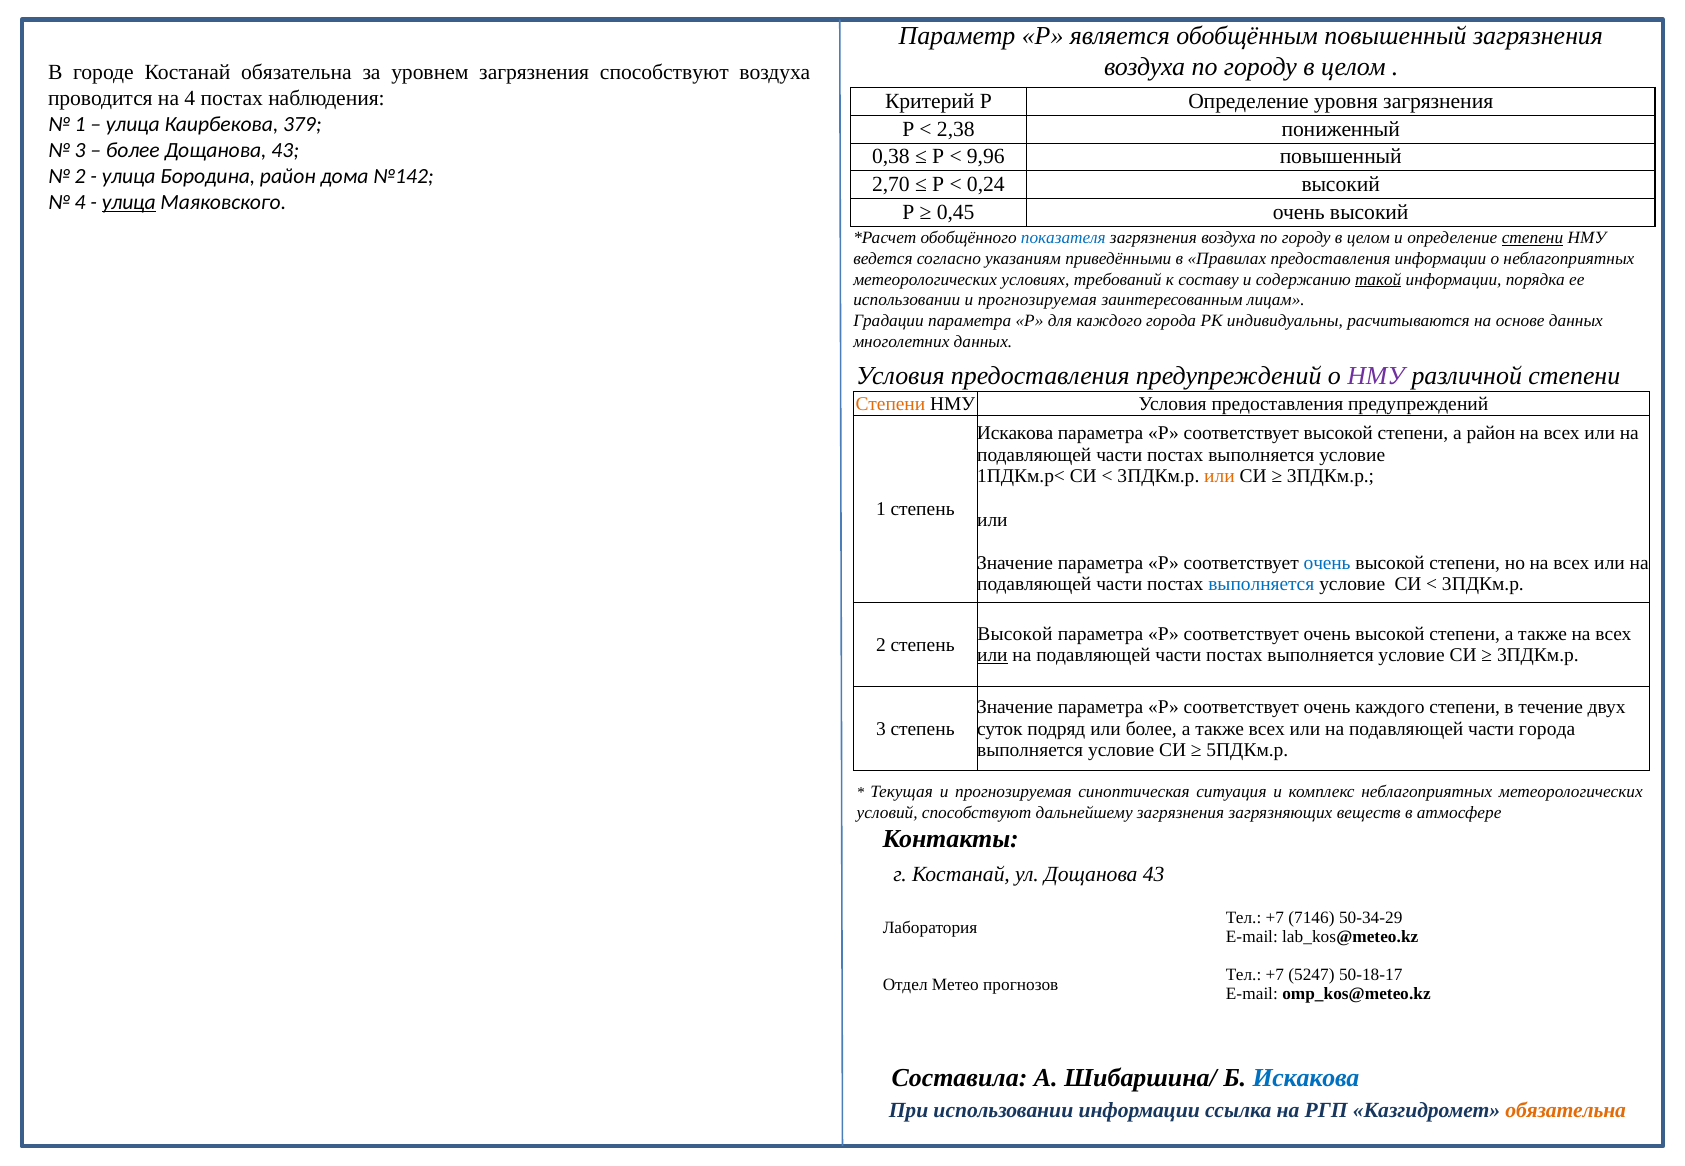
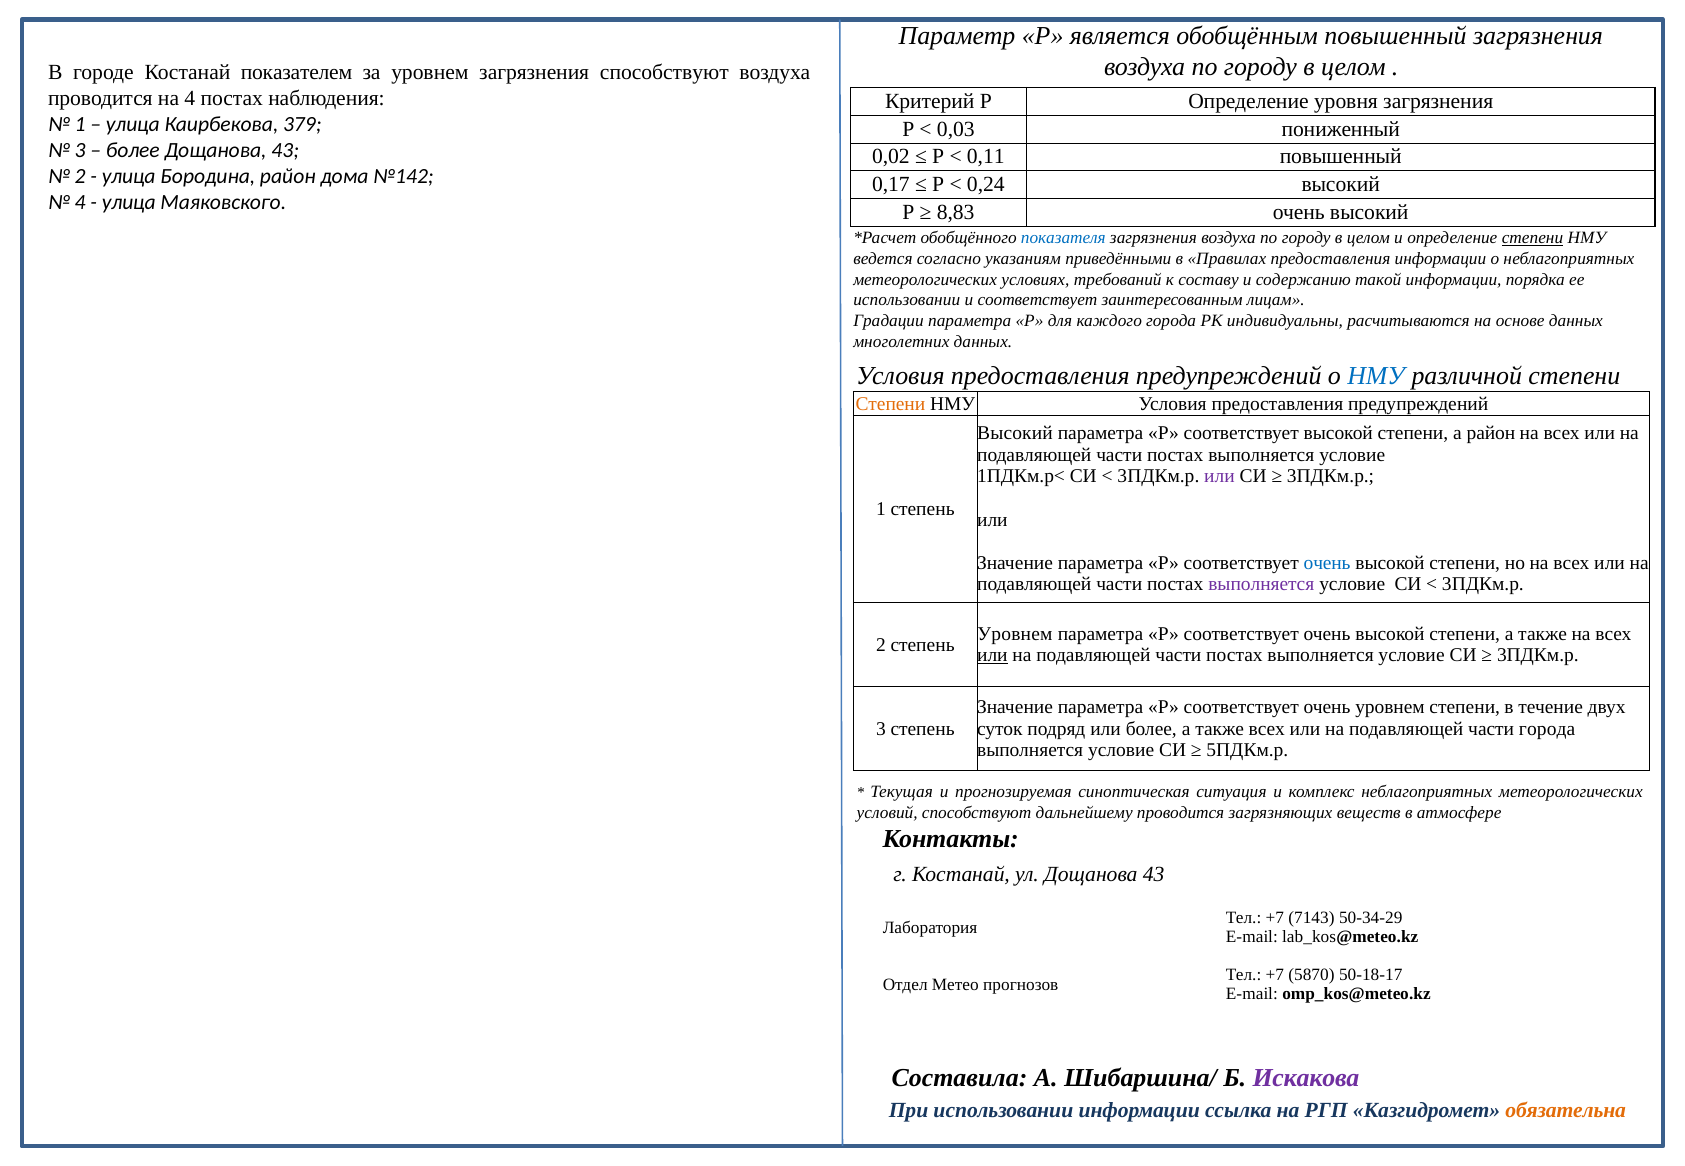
Костанай обязательна: обязательна -> показателем
2,38: 2,38 -> 0,03
0,38: 0,38 -> 0,02
9,96: 9,96 -> 0,11
2,70: 2,70 -> 0,17
улица at (129, 203) underline: present -> none
0,45: 0,45 -> 8,83
такой underline: present -> none
прогнозируемая at (1037, 300): прогнозируемая -> соответствует
НМУ at (1376, 376) colour: purple -> blue
Искакова at (1015, 434): Искакова -> Высокий
или at (1219, 477) colour: orange -> purple
выполняется at (1261, 585) colour: blue -> purple
Высокой at (1015, 634): Высокой -> Уровнем
очень каждого: каждого -> уровнем
дальнейшему загрязнения: загрязнения -> проводится
7146: 7146 -> 7143
5247: 5247 -> 5870
Искакова at (1306, 1078) colour: blue -> purple
